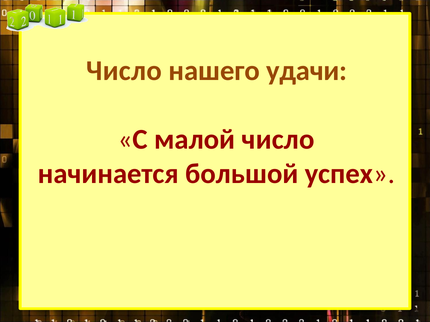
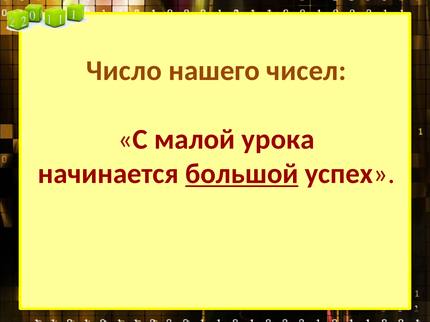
удачи: удачи -> чисел
малой число: число -> урока
большой underline: none -> present
